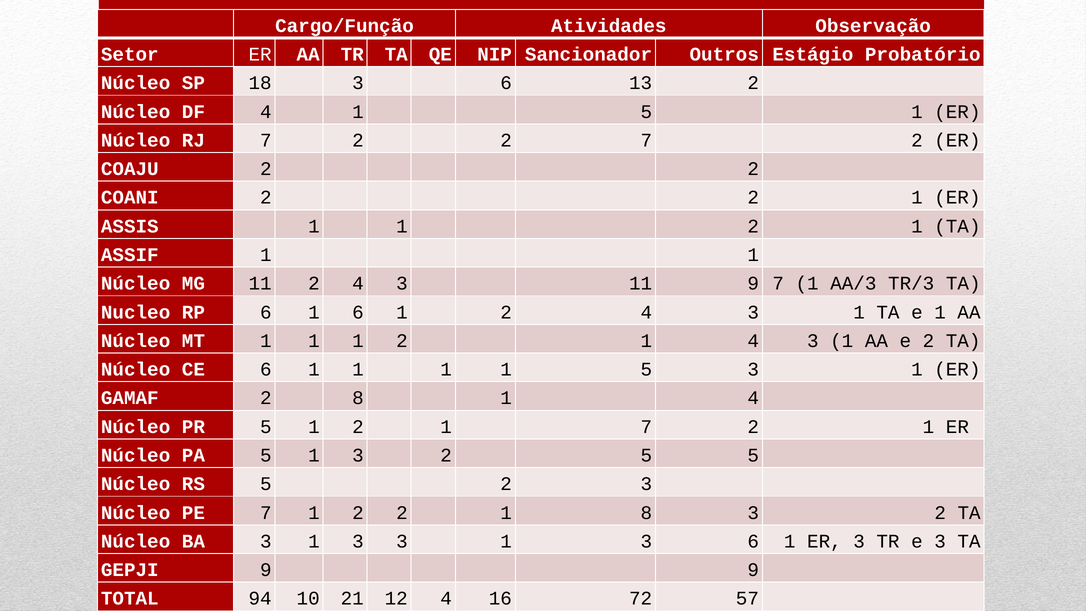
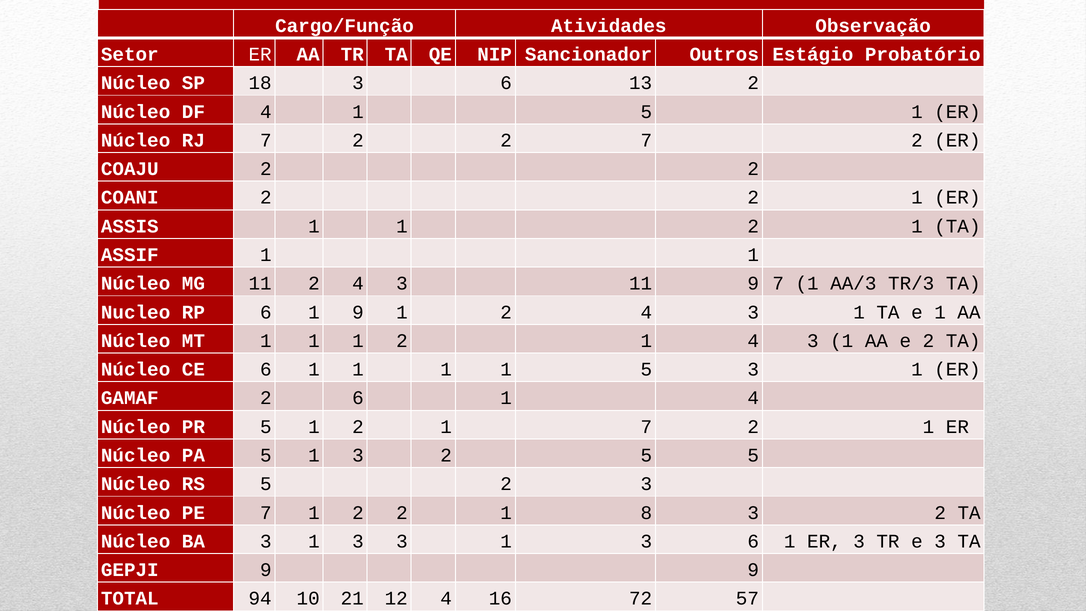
1 6: 6 -> 9
2 8: 8 -> 6
